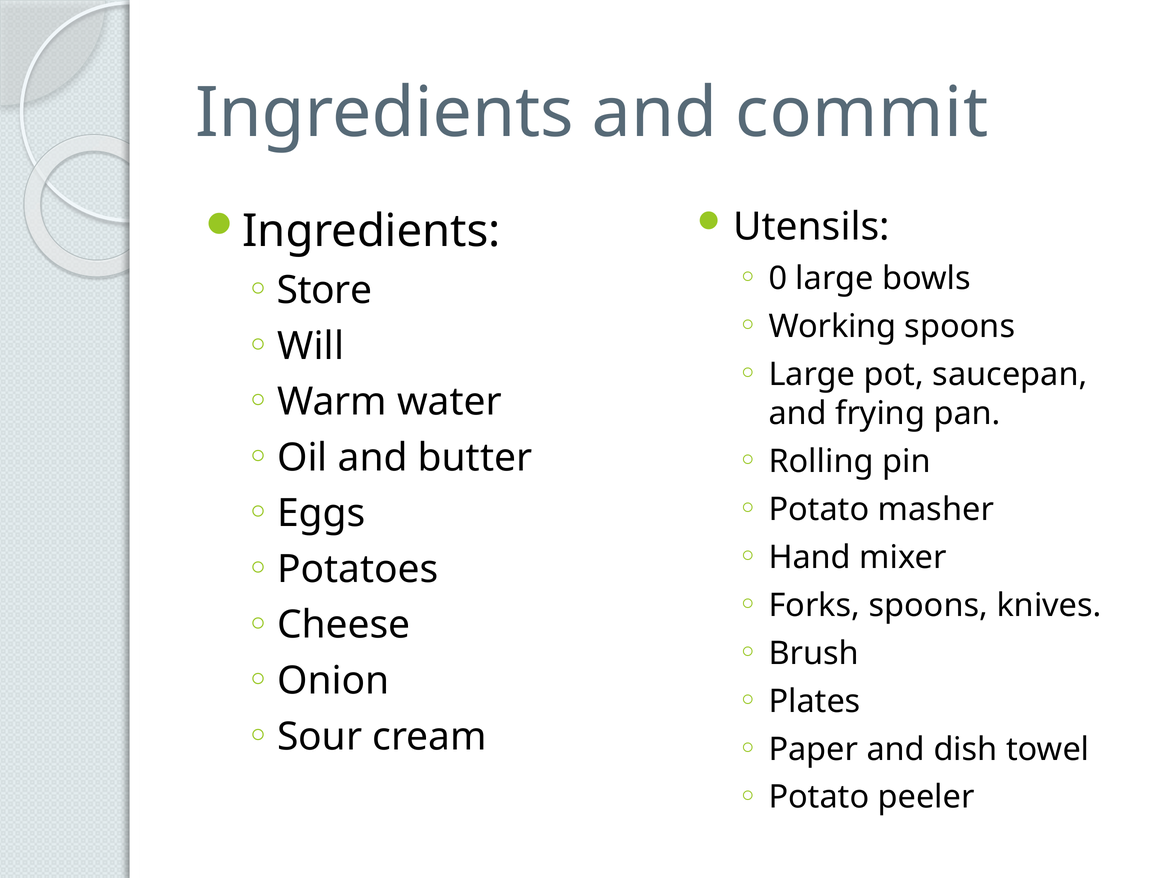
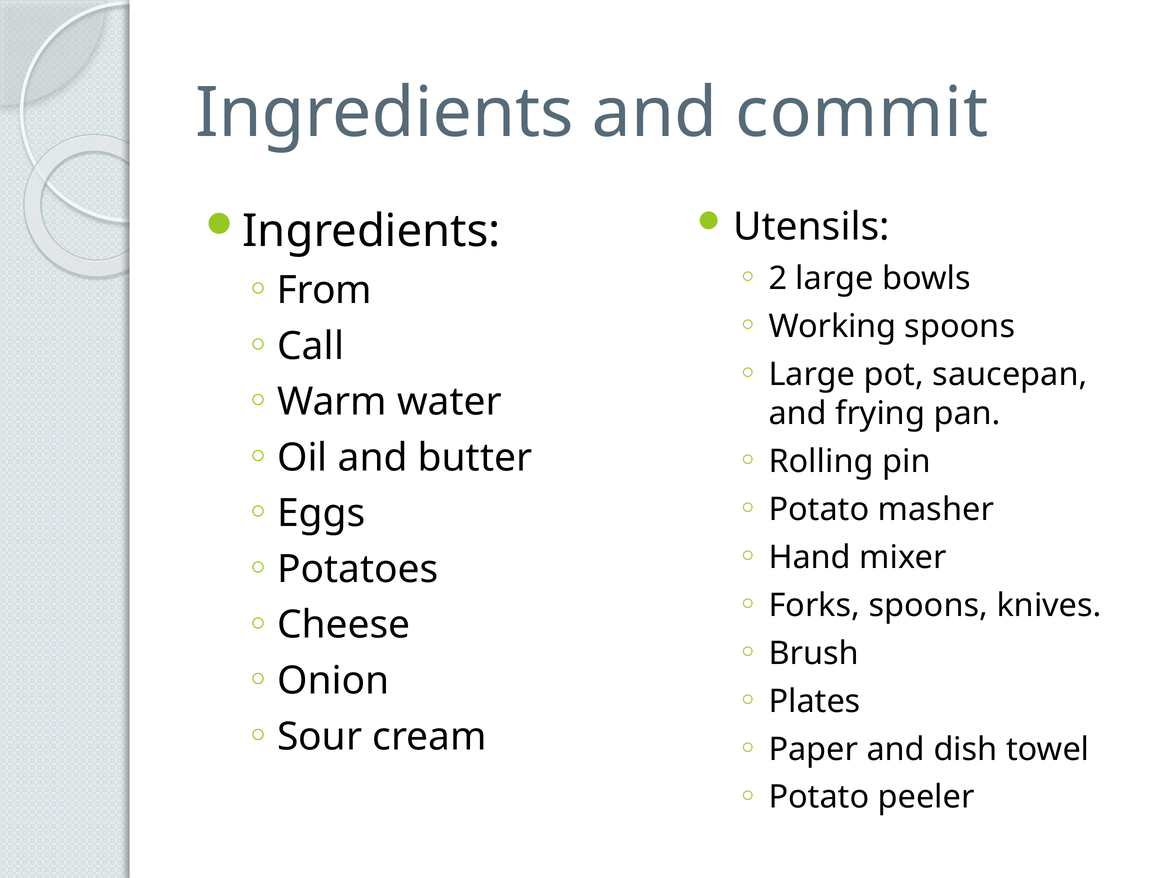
0: 0 -> 2
Store: Store -> From
Will: Will -> Call
